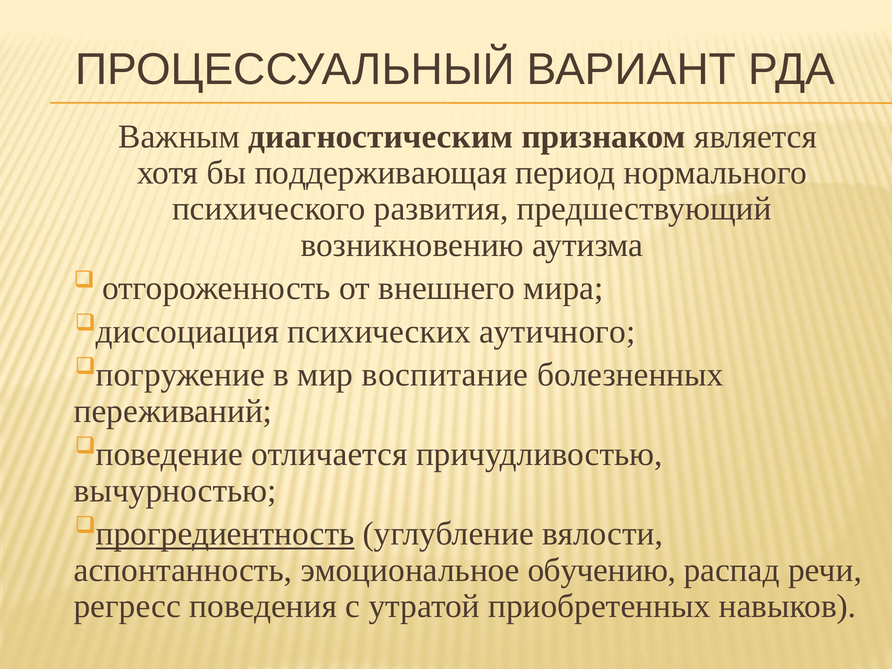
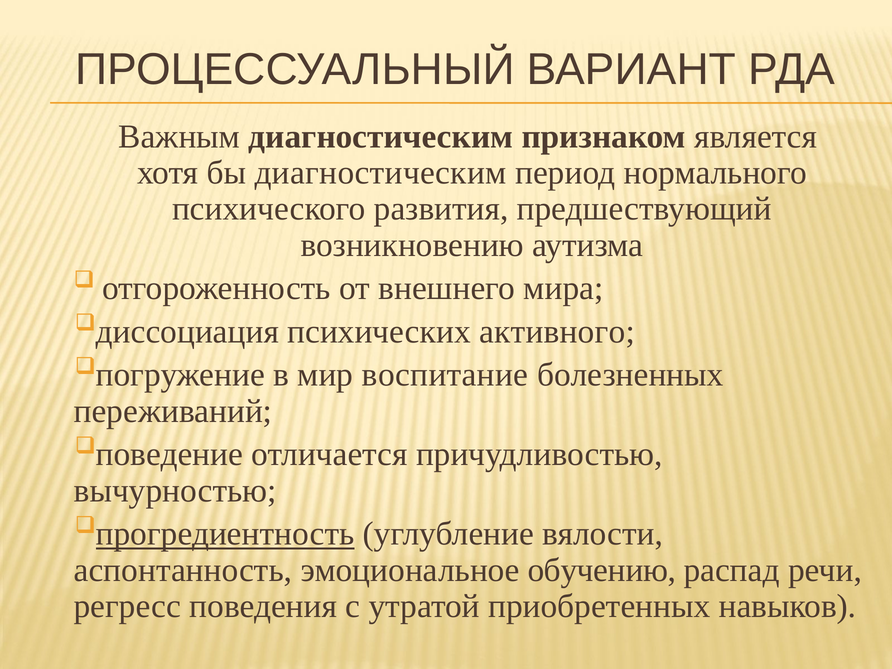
бы поддерживающая: поддерживающая -> диагностическим
аутичного: аутичного -> активного
